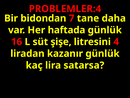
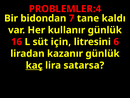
daha: daha -> kaldı
haftada: haftada -> kullanır
şişe: şişe -> için
4: 4 -> 6
kaç underline: none -> present
